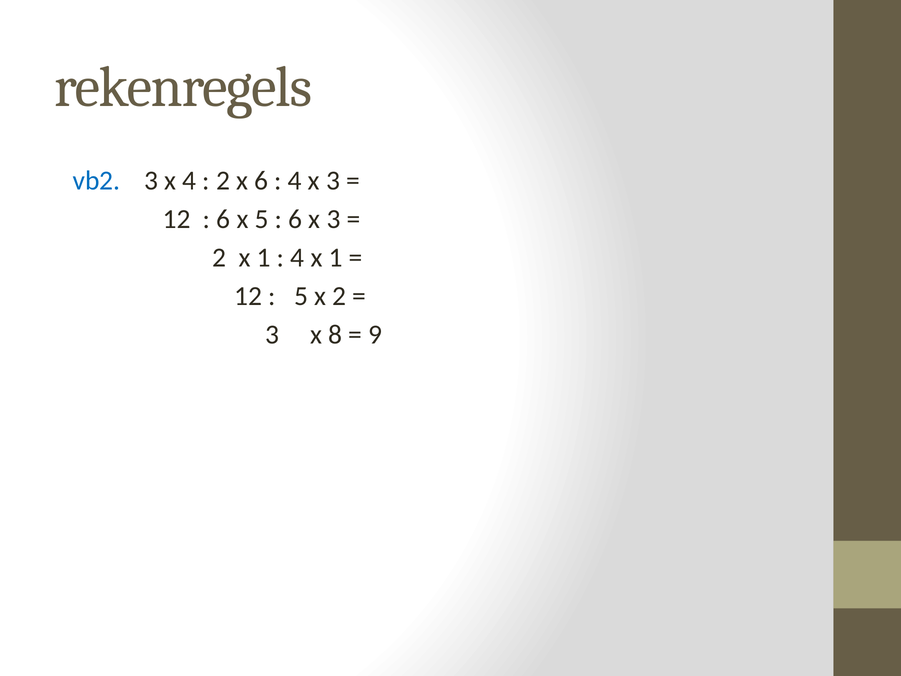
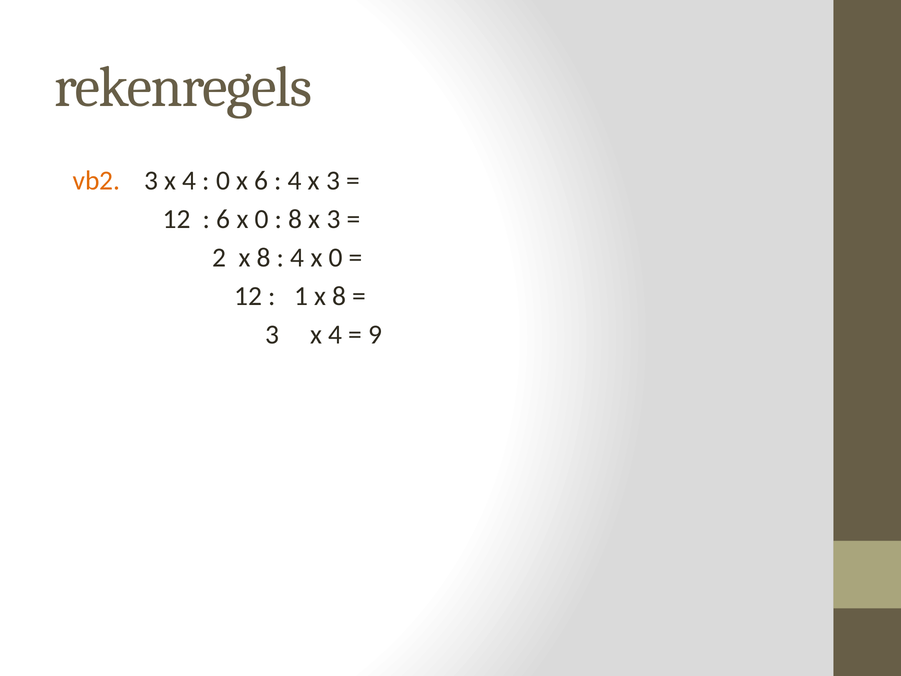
vb2 colour: blue -> orange
2 at (223, 181): 2 -> 0
6 x 5: 5 -> 0
6 at (295, 219): 6 -> 8
2 x 1: 1 -> 8
4 x 1: 1 -> 0
5 at (301, 296): 5 -> 1
2 at (339, 296): 2 -> 8
8 at (335, 335): 8 -> 4
